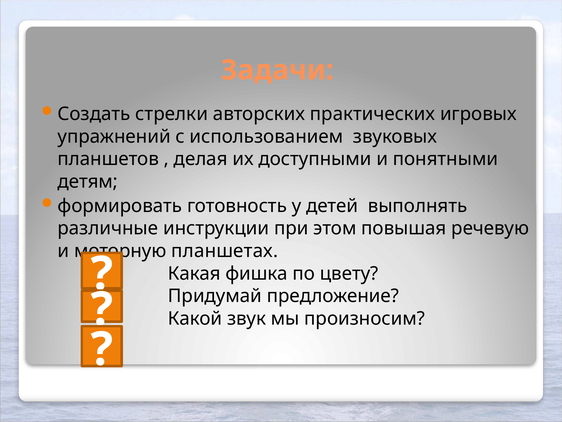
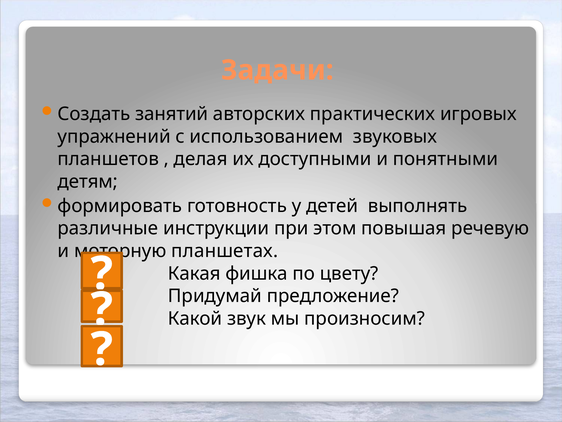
стрелки: стрелки -> занятий
